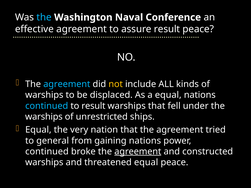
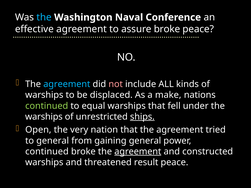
assure result: result -> broke
not colour: yellow -> pink
a equal: equal -> make
continued at (47, 106) colour: light blue -> light green
to result: result -> equal
ships underline: none -> present
Equal at (38, 130): Equal -> Open
gaining nations: nations -> general
threatened equal: equal -> result
